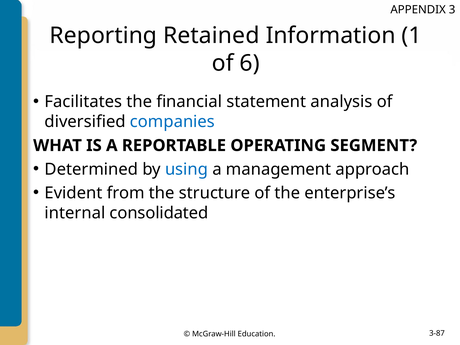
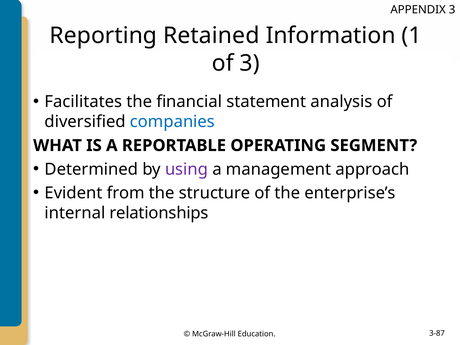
of 6: 6 -> 3
using colour: blue -> purple
consolidated: consolidated -> relationships
